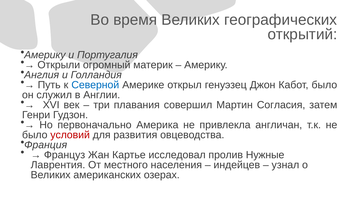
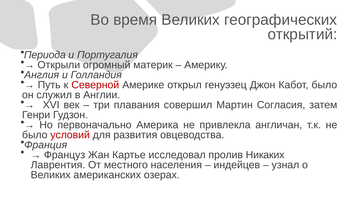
Америку at (45, 55): Америку -> Периода
Северной colour: blue -> red
Нужные: Нужные -> Никаких
